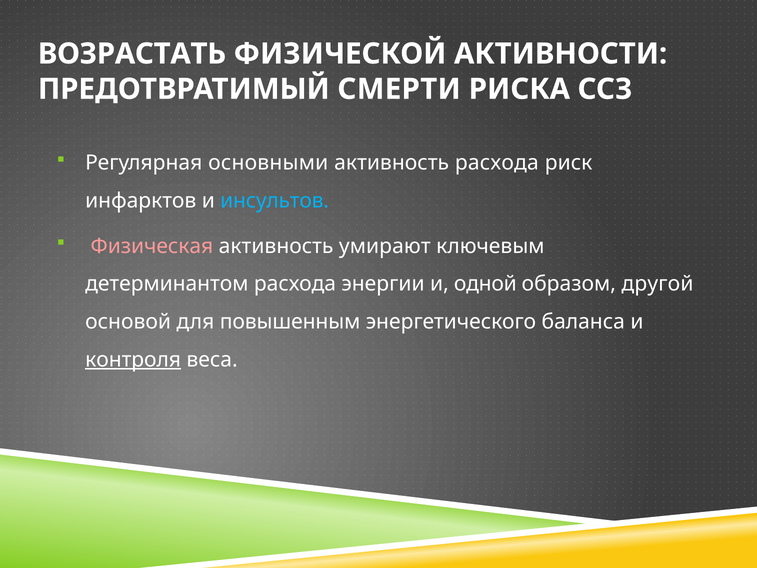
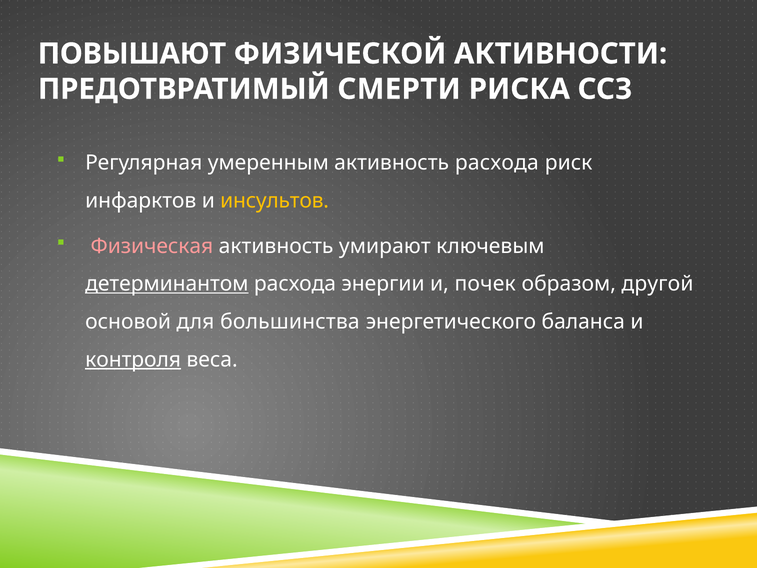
ВОЗРАСТАТЬ: ВОЗРАСТАТЬ -> ПОВЫШАЮТ
основными: основными -> умеренным
инсультов colour: light blue -> yellow
детерминантом underline: none -> present
одной: одной -> почек
повышенным: повышенным -> большинства
